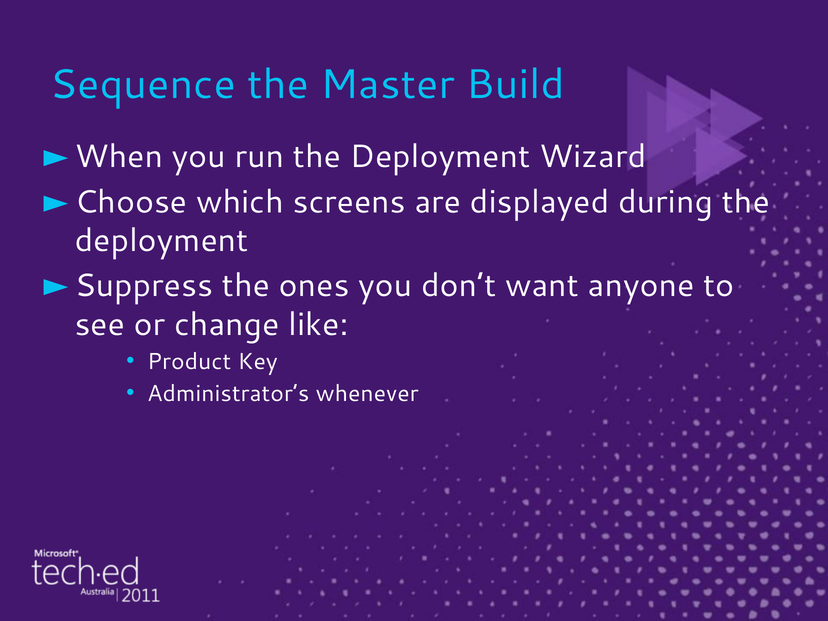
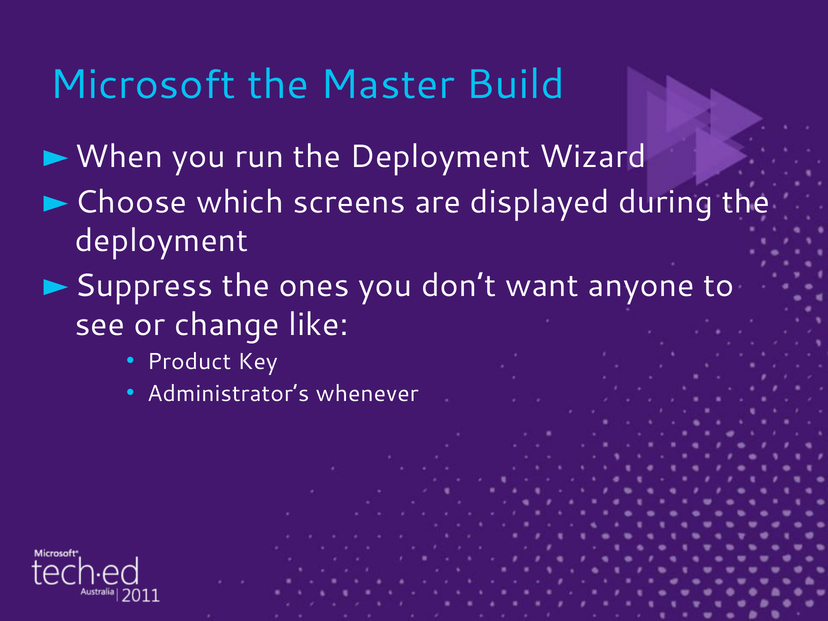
Sequence: Sequence -> Microsoft
